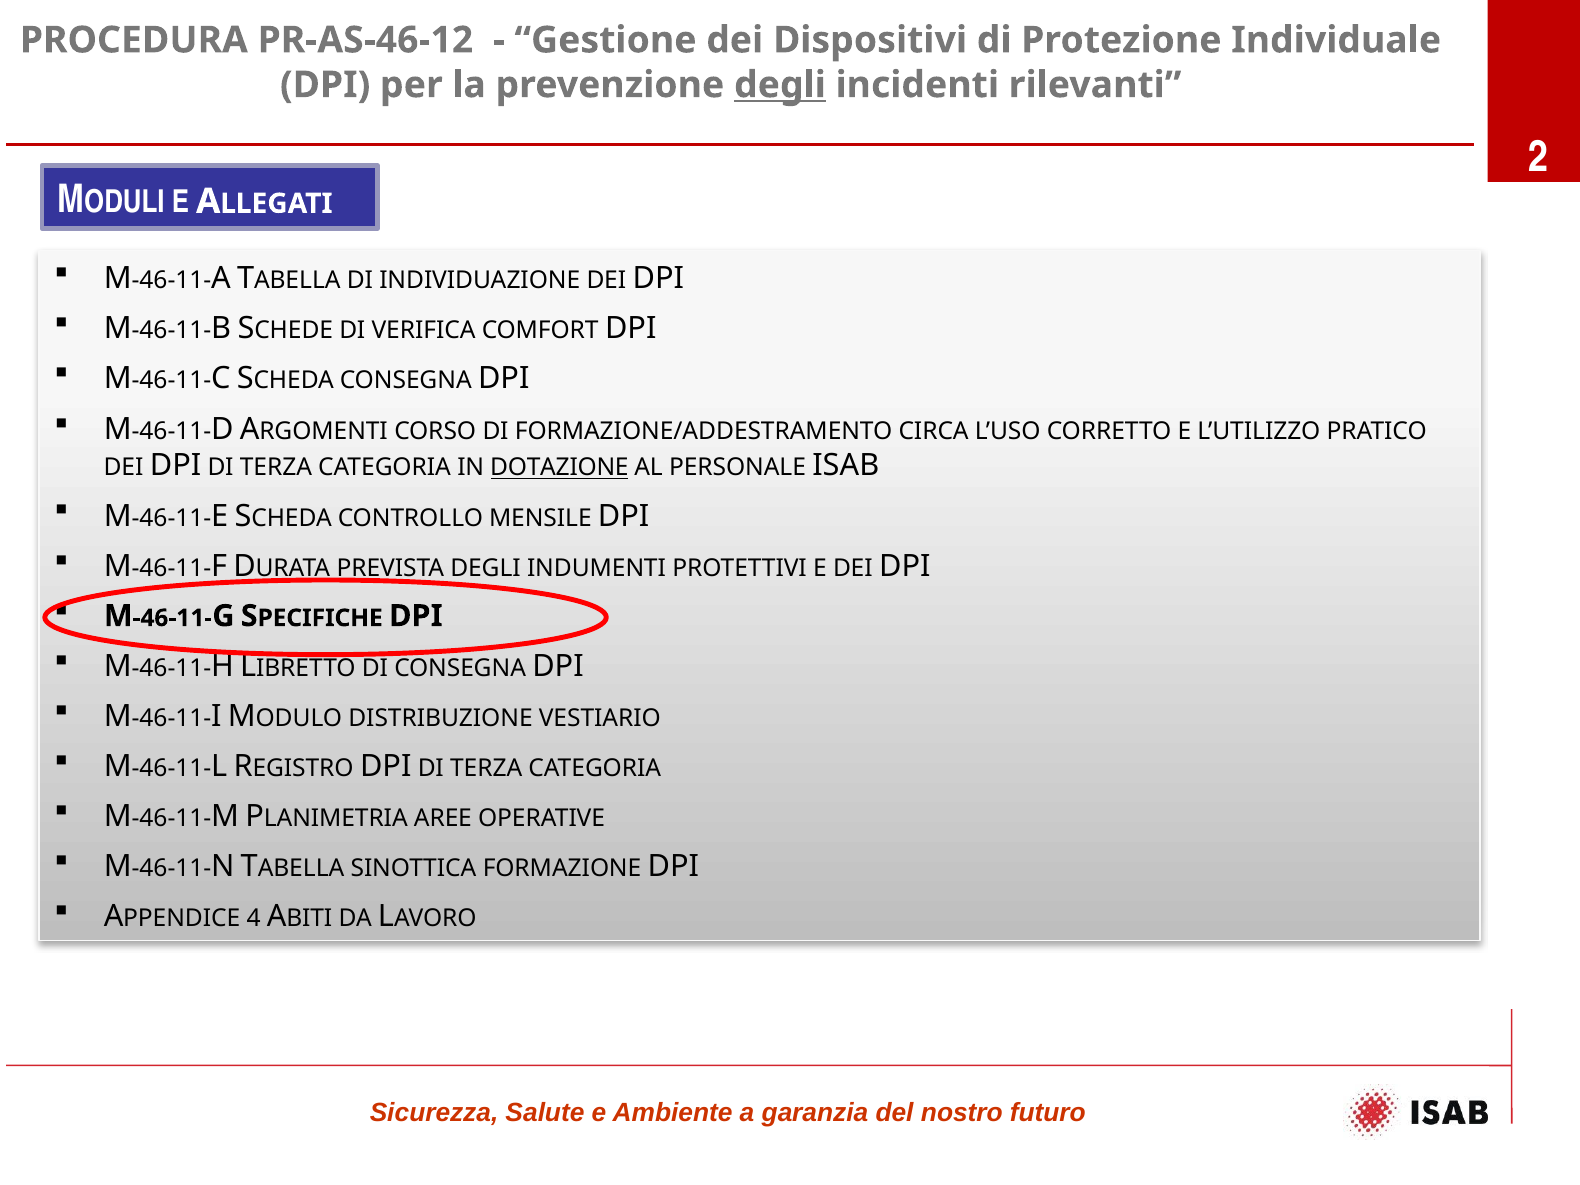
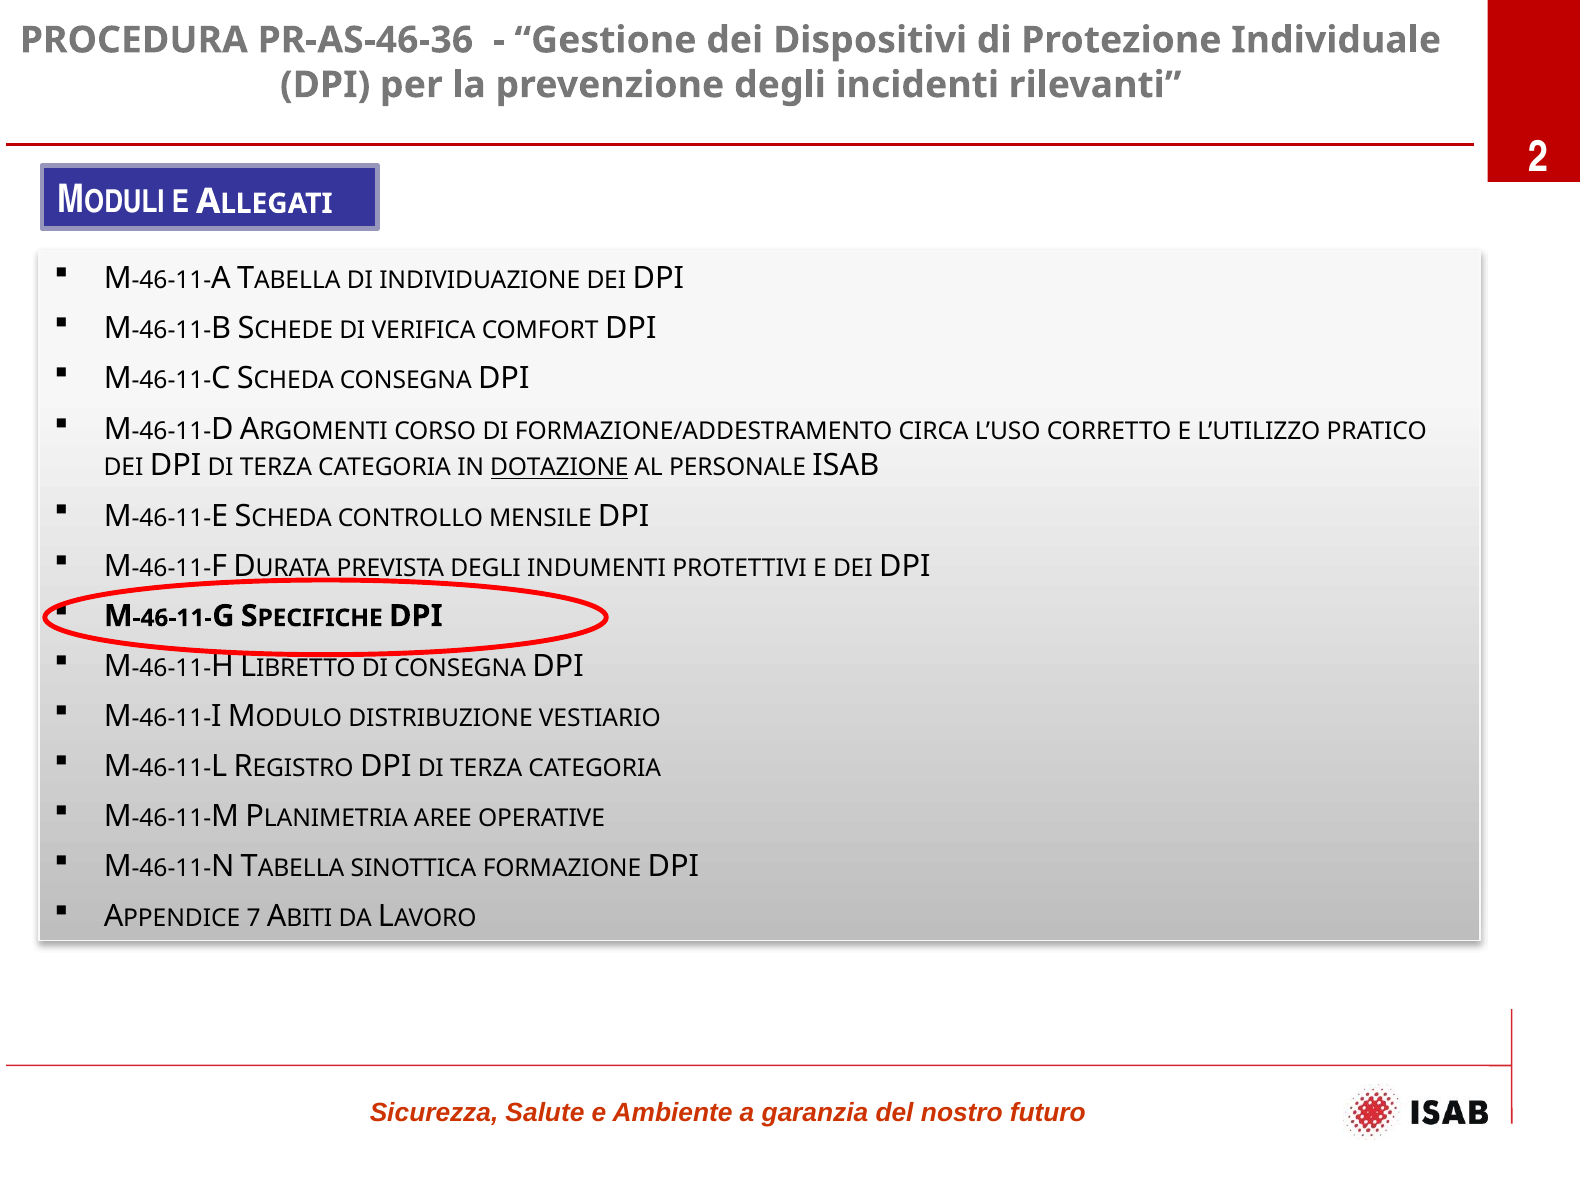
PR-AS-46-12: PR-AS-46-12 -> PR-AS-46-36
degli at (780, 85) underline: present -> none
4: 4 -> 7
